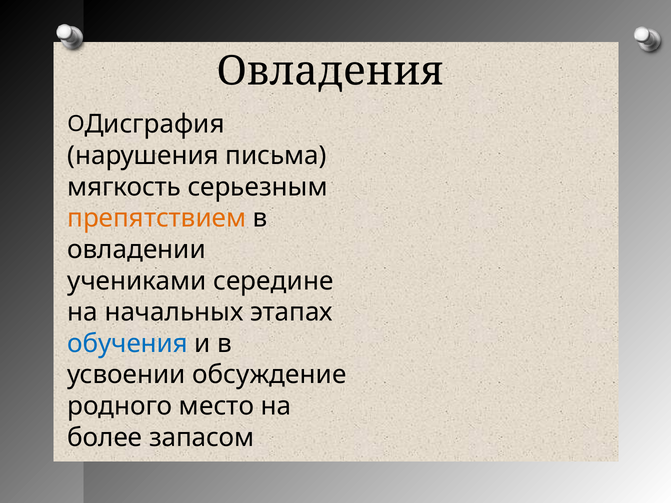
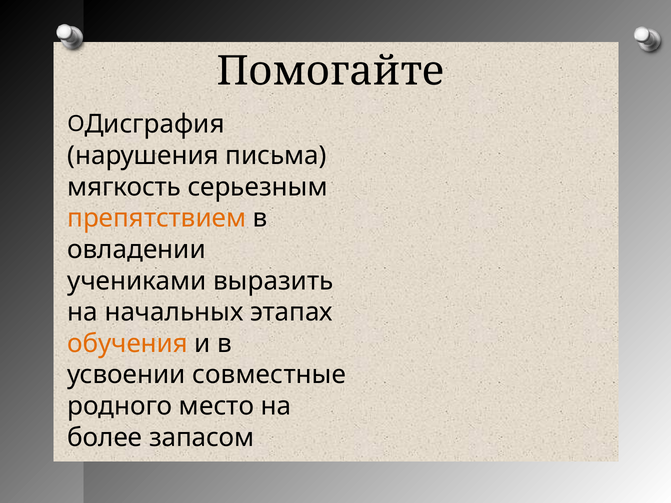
Овладения: Овладения -> Помогайте
середине: середине -> выразить
обучения colour: blue -> orange
обсуждение: обсуждение -> совместные
